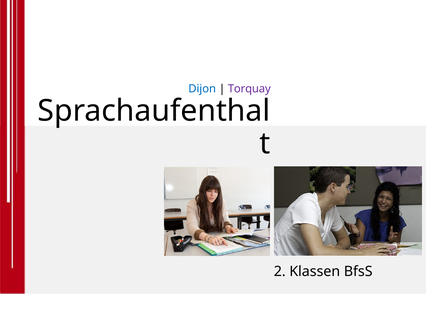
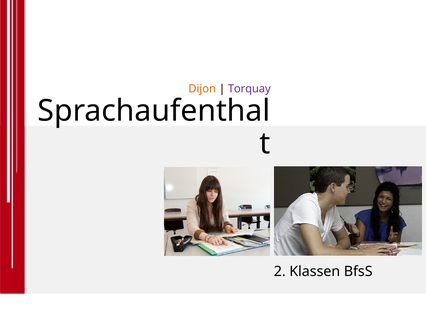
Dijon colour: blue -> orange
